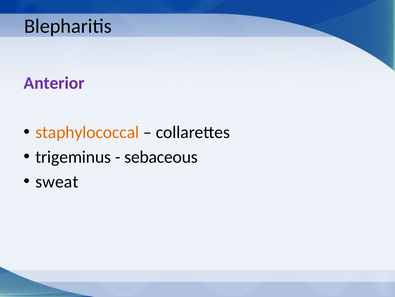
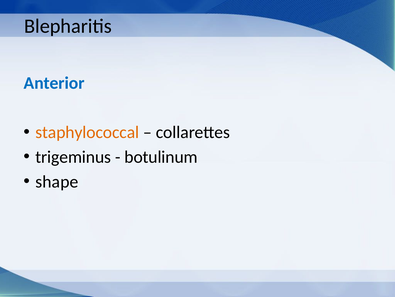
Anterior colour: purple -> blue
sebaceous: sebaceous -> botulinum
sweat: sweat -> shape
